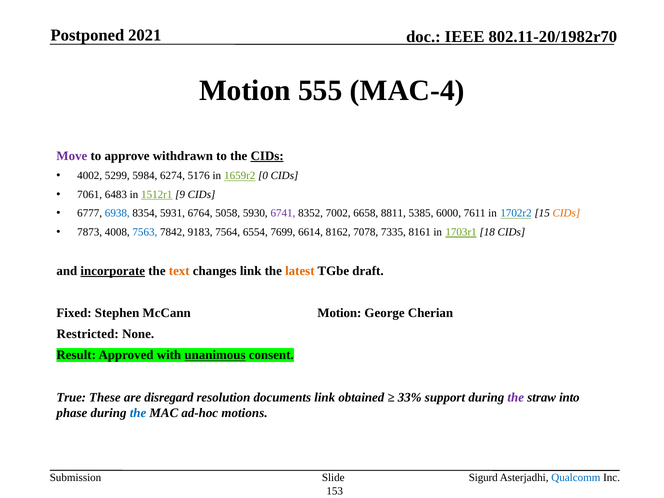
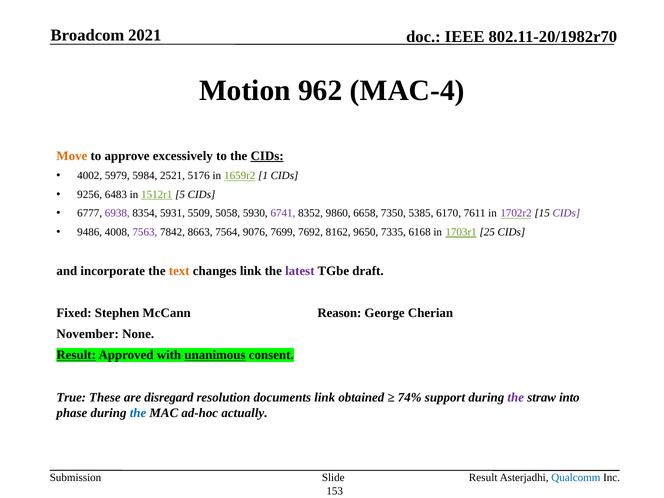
Postponed: Postponed -> Broadcom
555: 555 -> 962
Move colour: purple -> orange
withdrawn: withdrawn -> excessively
5299: 5299 -> 5979
6274: 6274 -> 2521
0: 0 -> 1
7061: 7061 -> 9256
9: 9 -> 5
6938 colour: blue -> purple
6764: 6764 -> 5509
7002: 7002 -> 9860
8811: 8811 -> 7350
6000: 6000 -> 6170
1702r2 colour: blue -> purple
CIDs at (566, 213) colour: orange -> purple
7873: 7873 -> 9486
7563 colour: blue -> purple
9183: 9183 -> 8663
6554: 6554 -> 9076
6614: 6614 -> 7692
7078: 7078 -> 9650
8161: 8161 -> 6168
18: 18 -> 25
incorporate underline: present -> none
latest colour: orange -> purple
McCann Motion: Motion -> Reason
Restricted: Restricted -> November
Result at (76, 355) underline: none -> present
33%: 33% -> 74%
motions: motions -> actually
Sigurd at (483, 478): Sigurd -> Result
